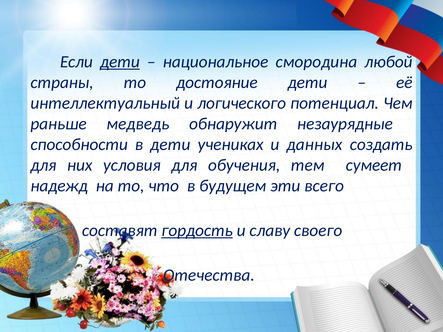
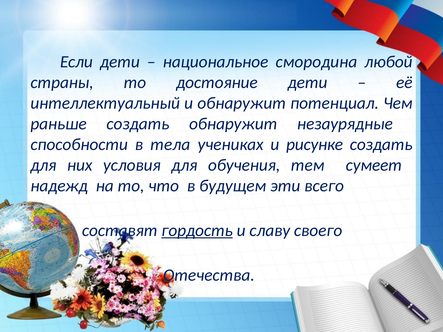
дети at (120, 62) underline: present -> none
и логического: логического -> обнаружит
раньше медведь: медведь -> создать
в дети: дети -> тела
данных: данных -> рисунке
